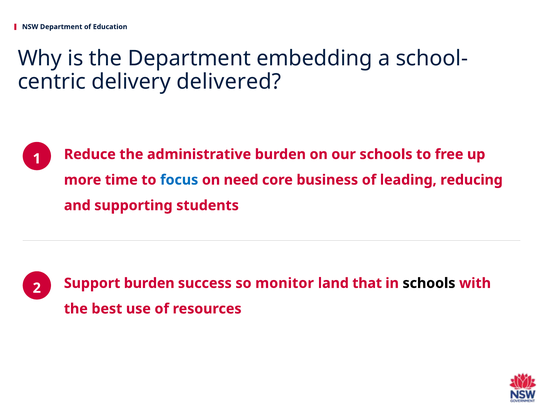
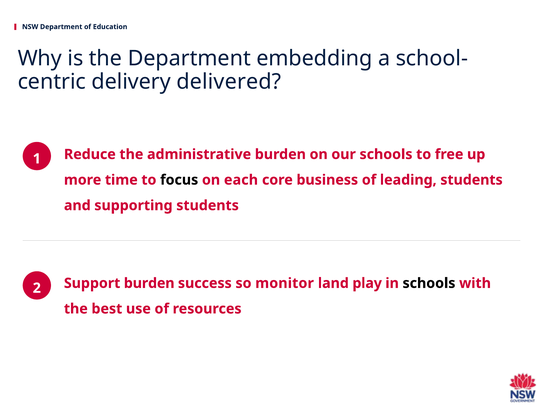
focus colour: blue -> black
need: need -> each
leading reducing: reducing -> students
that: that -> play
